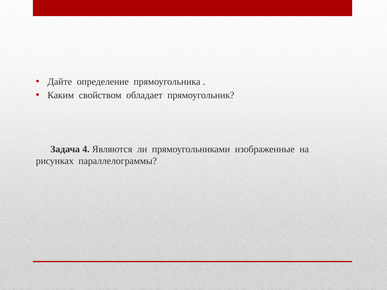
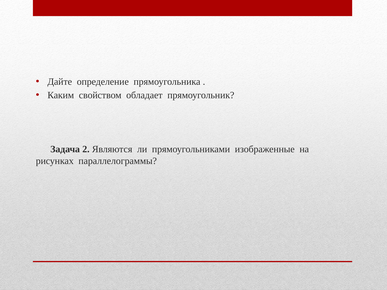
4: 4 -> 2
